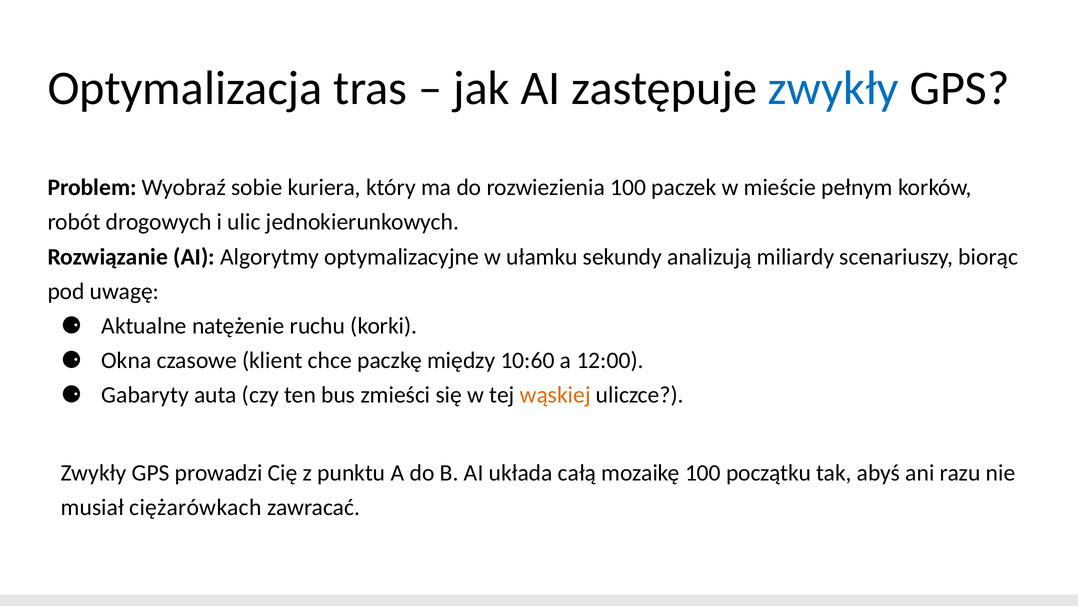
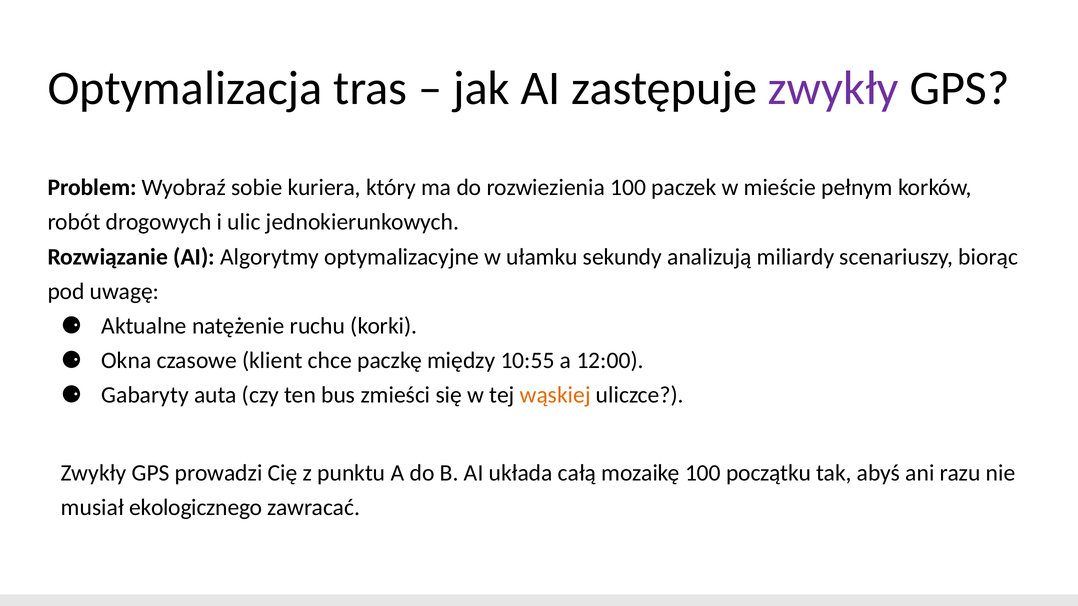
zwykły at (833, 89) colour: blue -> purple
10:60: 10:60 -> 10:55
ciężarówkach: ciężarówkach -> ekologicznego
